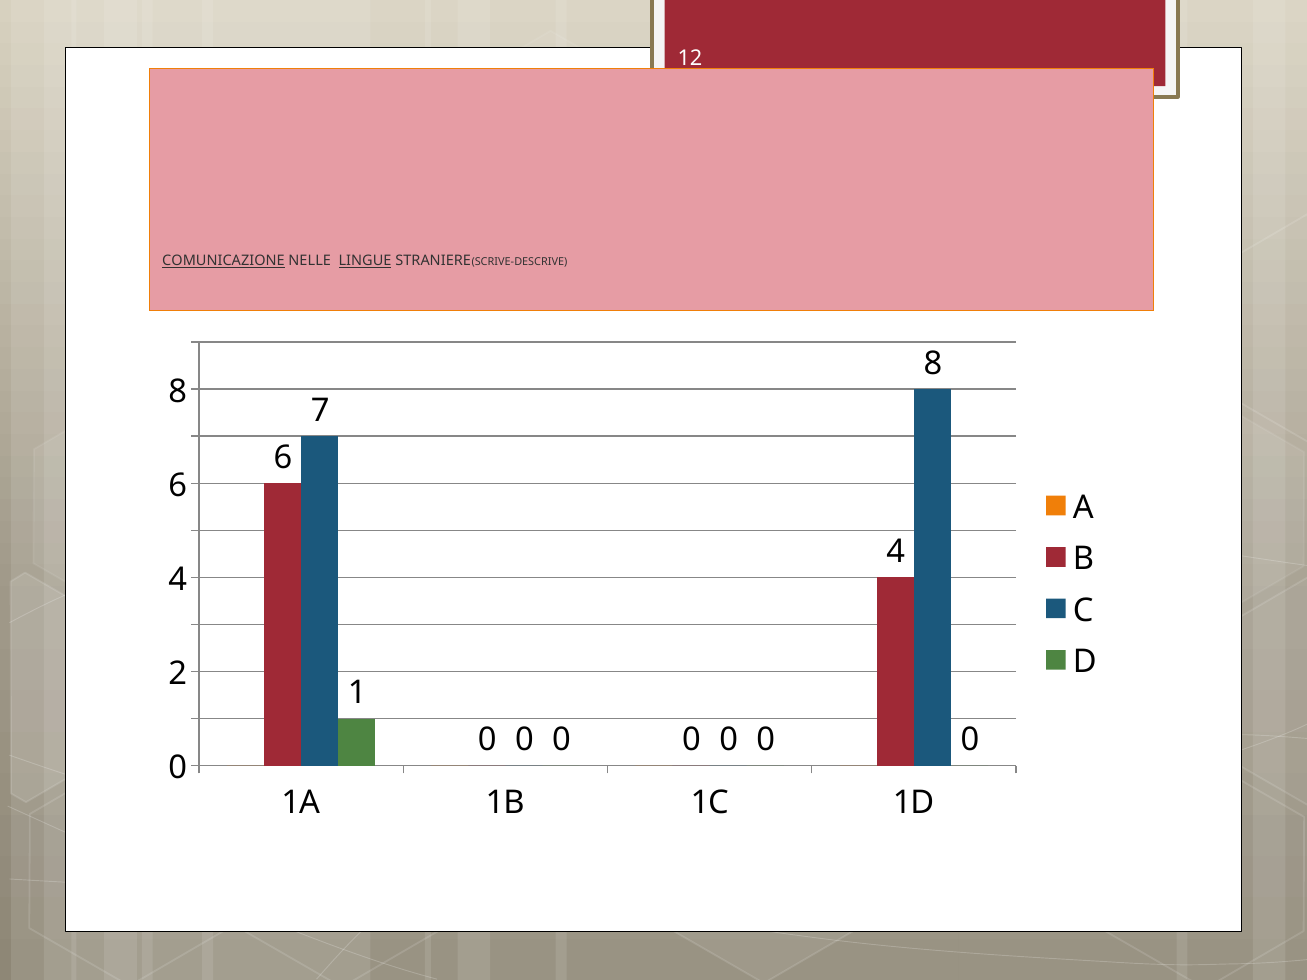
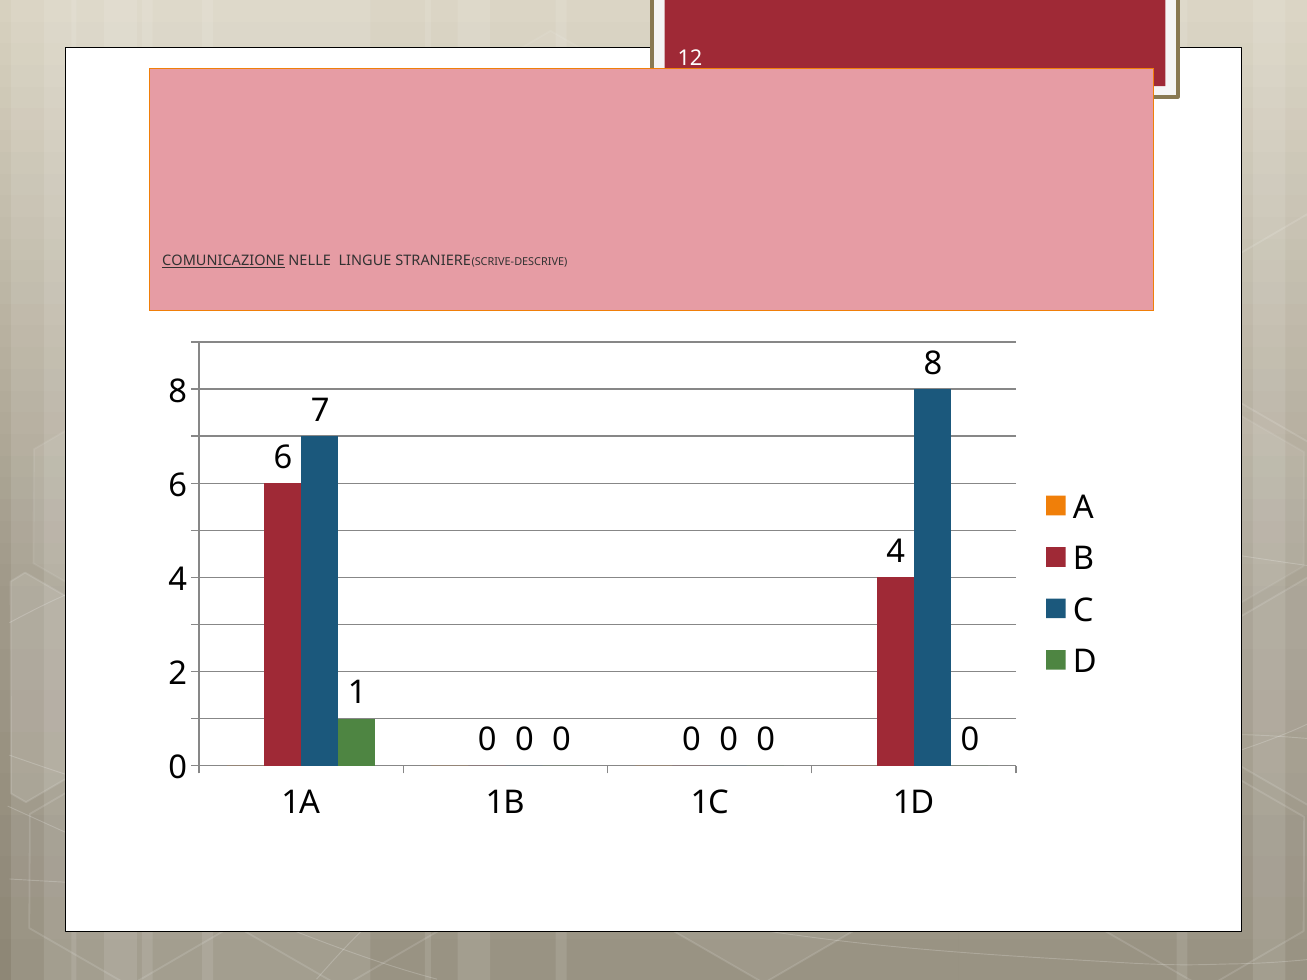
LINGUE underline: present -> none
